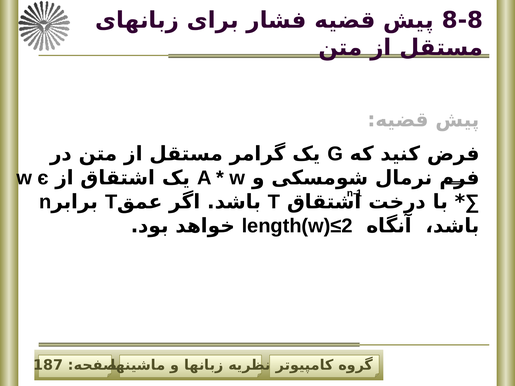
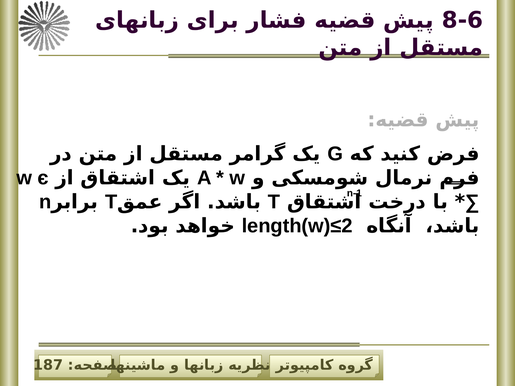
8-8: 8-8 -> 8-6
